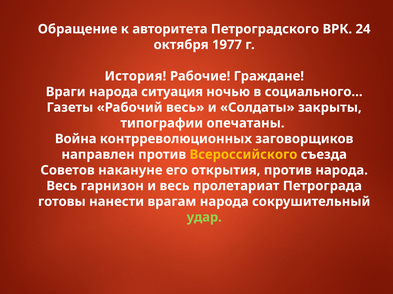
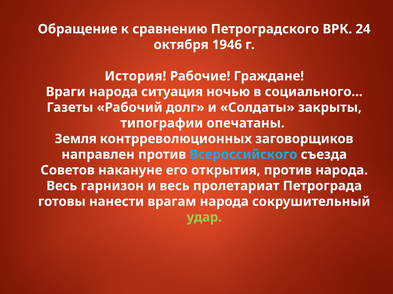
авторитета: авторитета -> сравнению
1977: 1977 -> 1946
Рабочий весь: весь -> долг
Война: Война -> Земля
Всероссийского colour: yellow -> light blue
